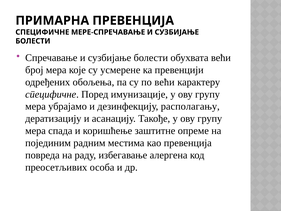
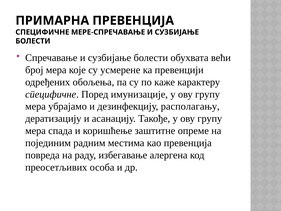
по већи: већи -> каже
